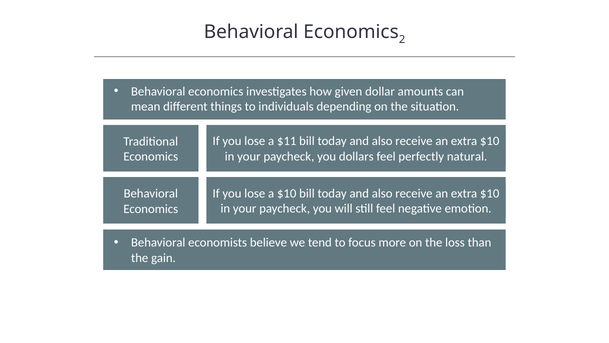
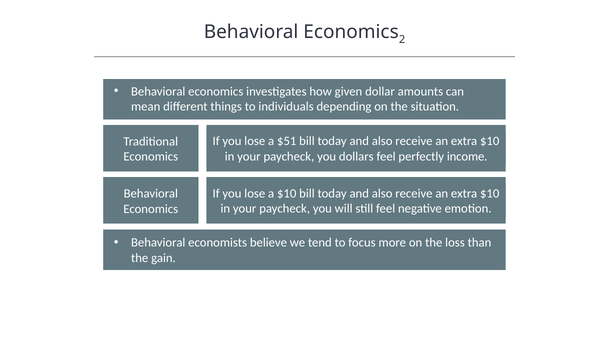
$11: $11 -> $51
natural: natural -> income
